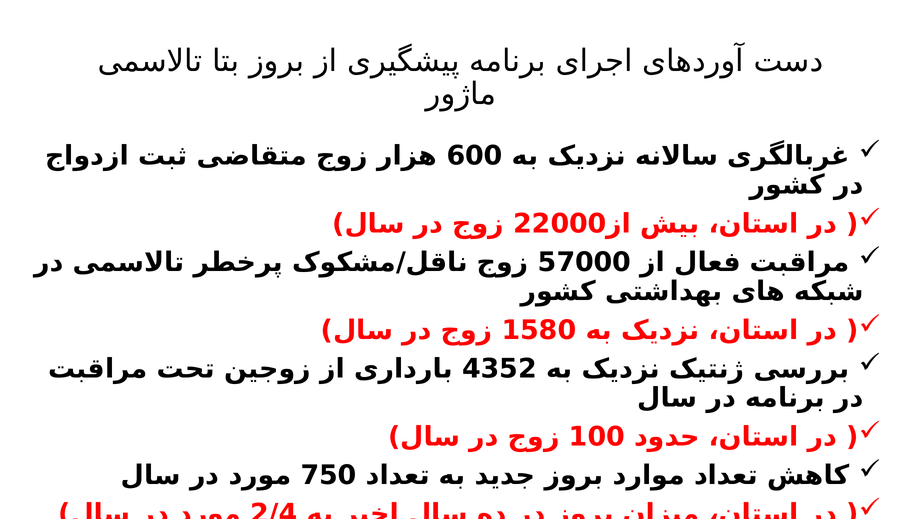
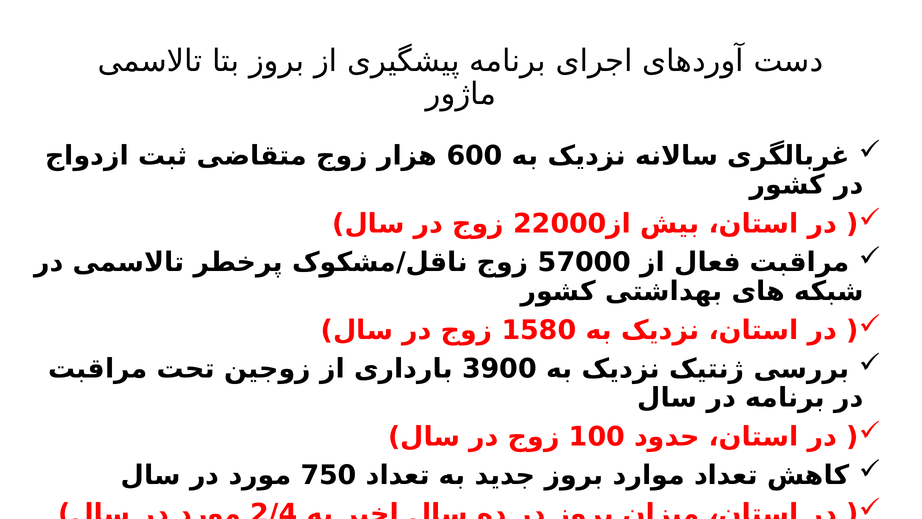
4352: 4352 -> 3900
